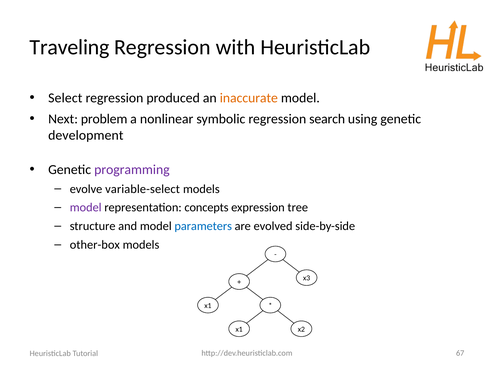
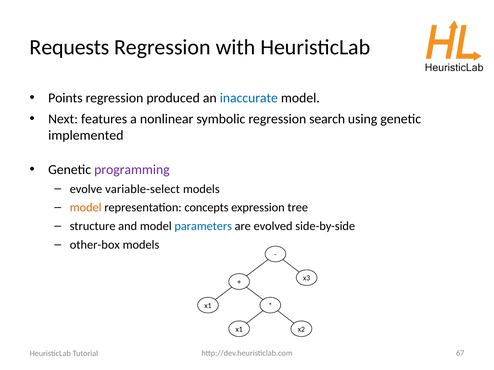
Traveling: Traveling -> Requests
Select: Select -> Points
inaccurate colour: orange -> blue
problem: problem -> features
development: development -> implemented
model at (86, 208) colour: purple -> orange
